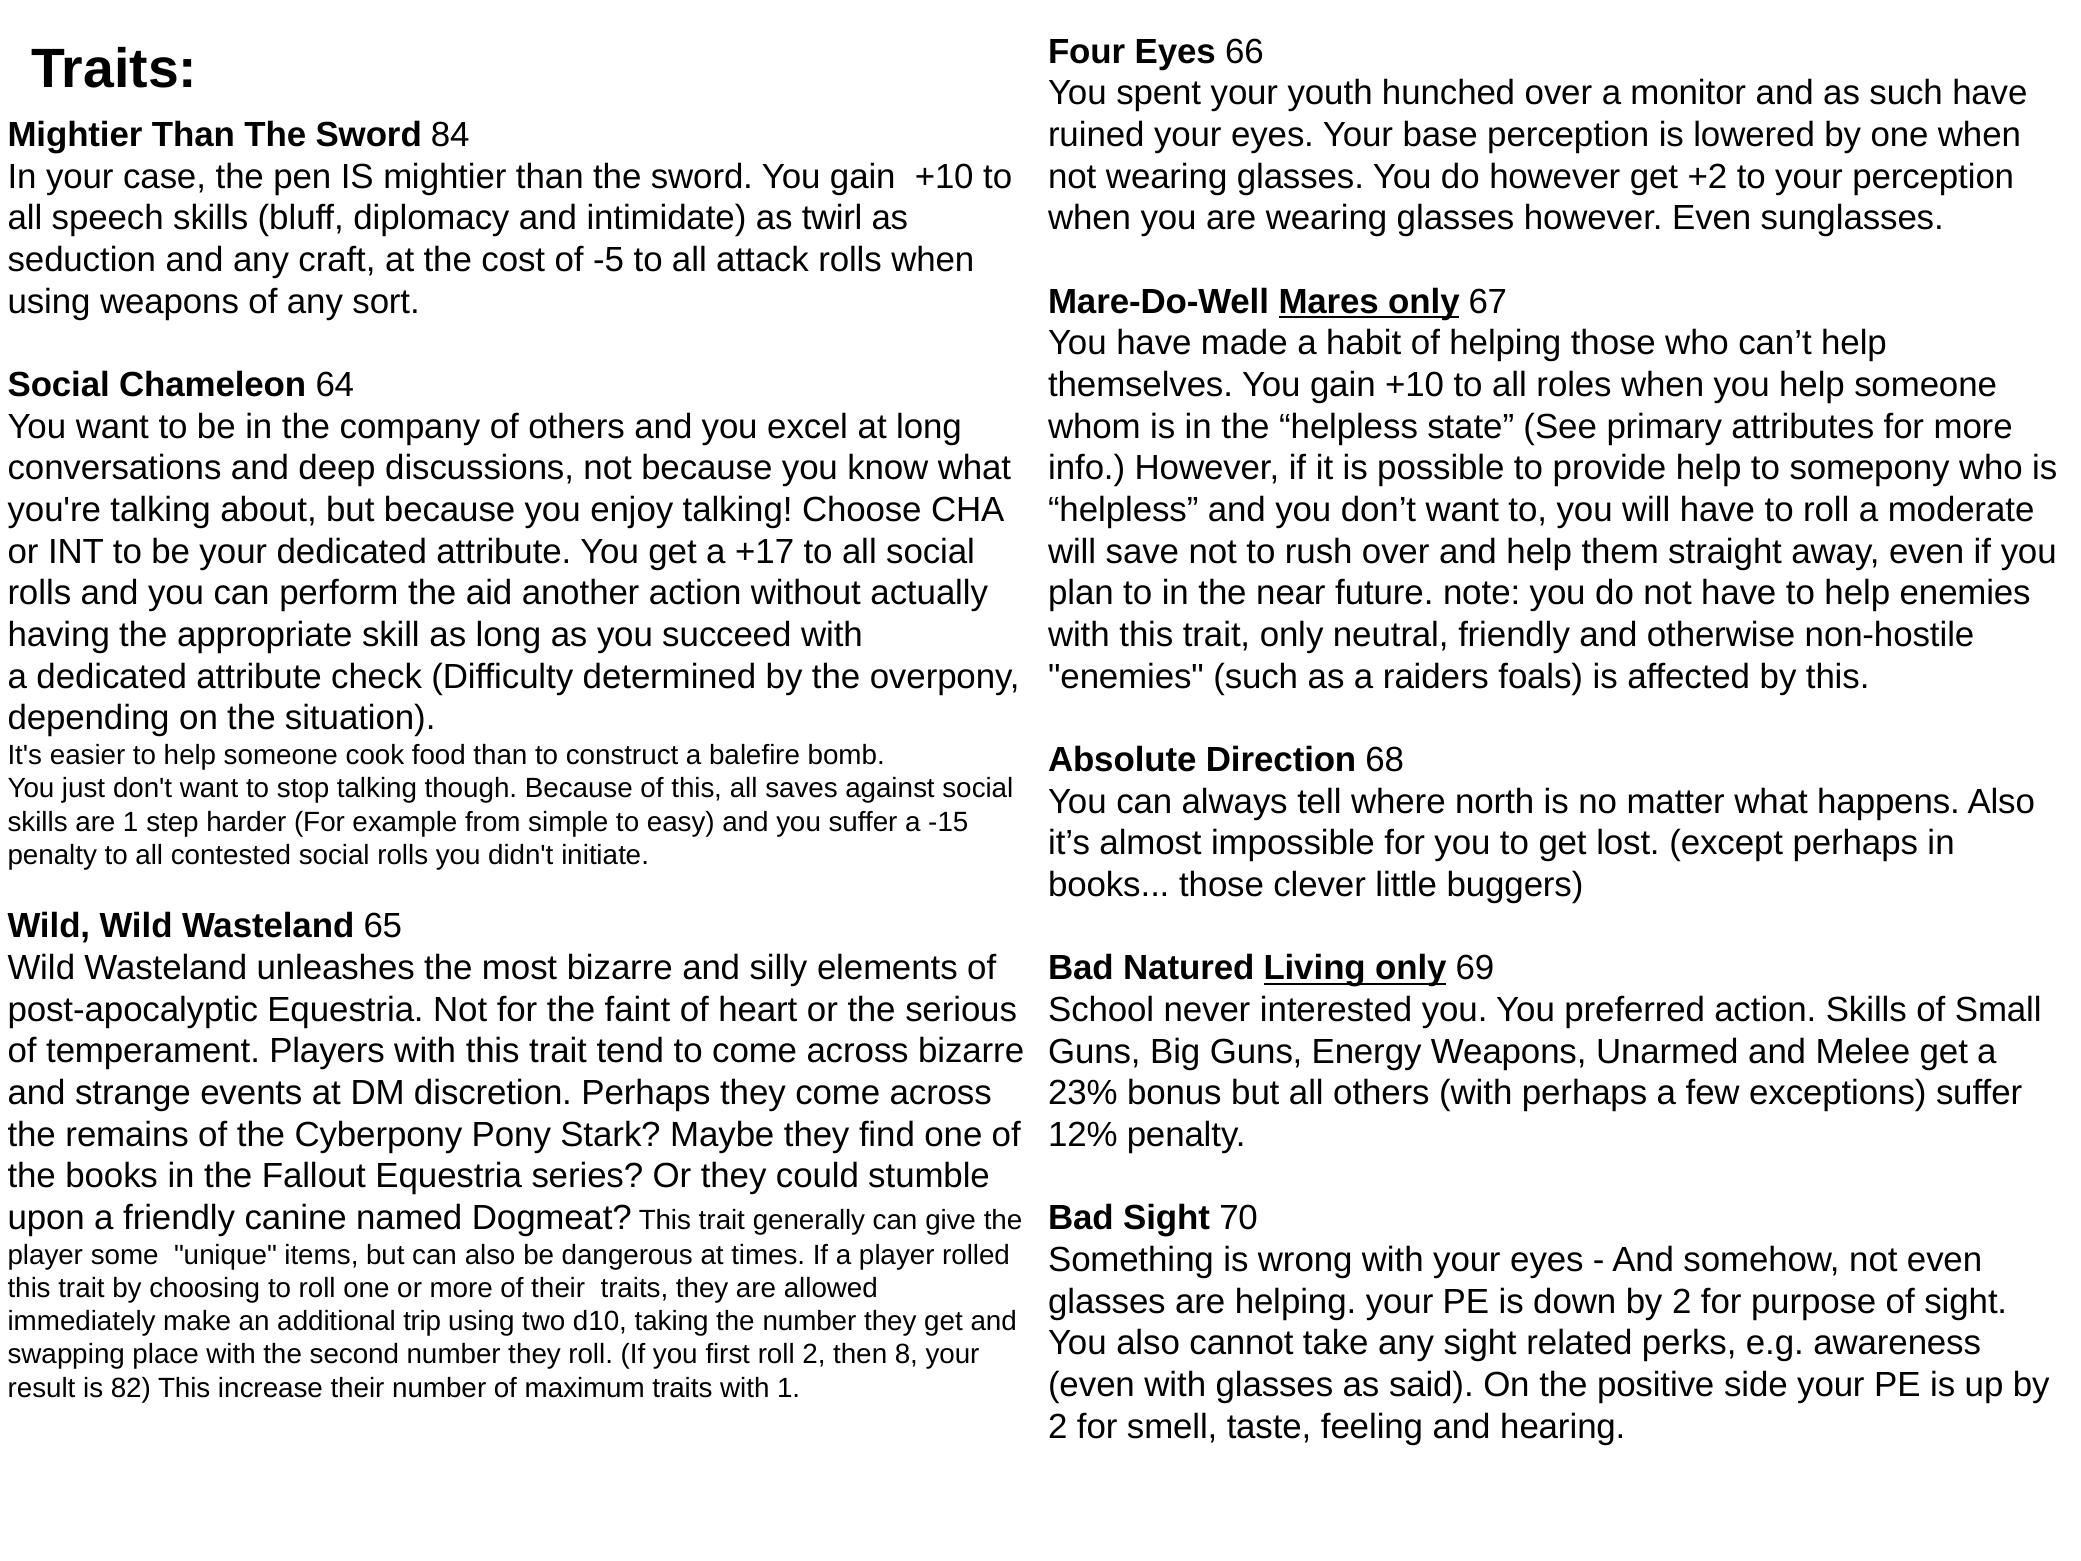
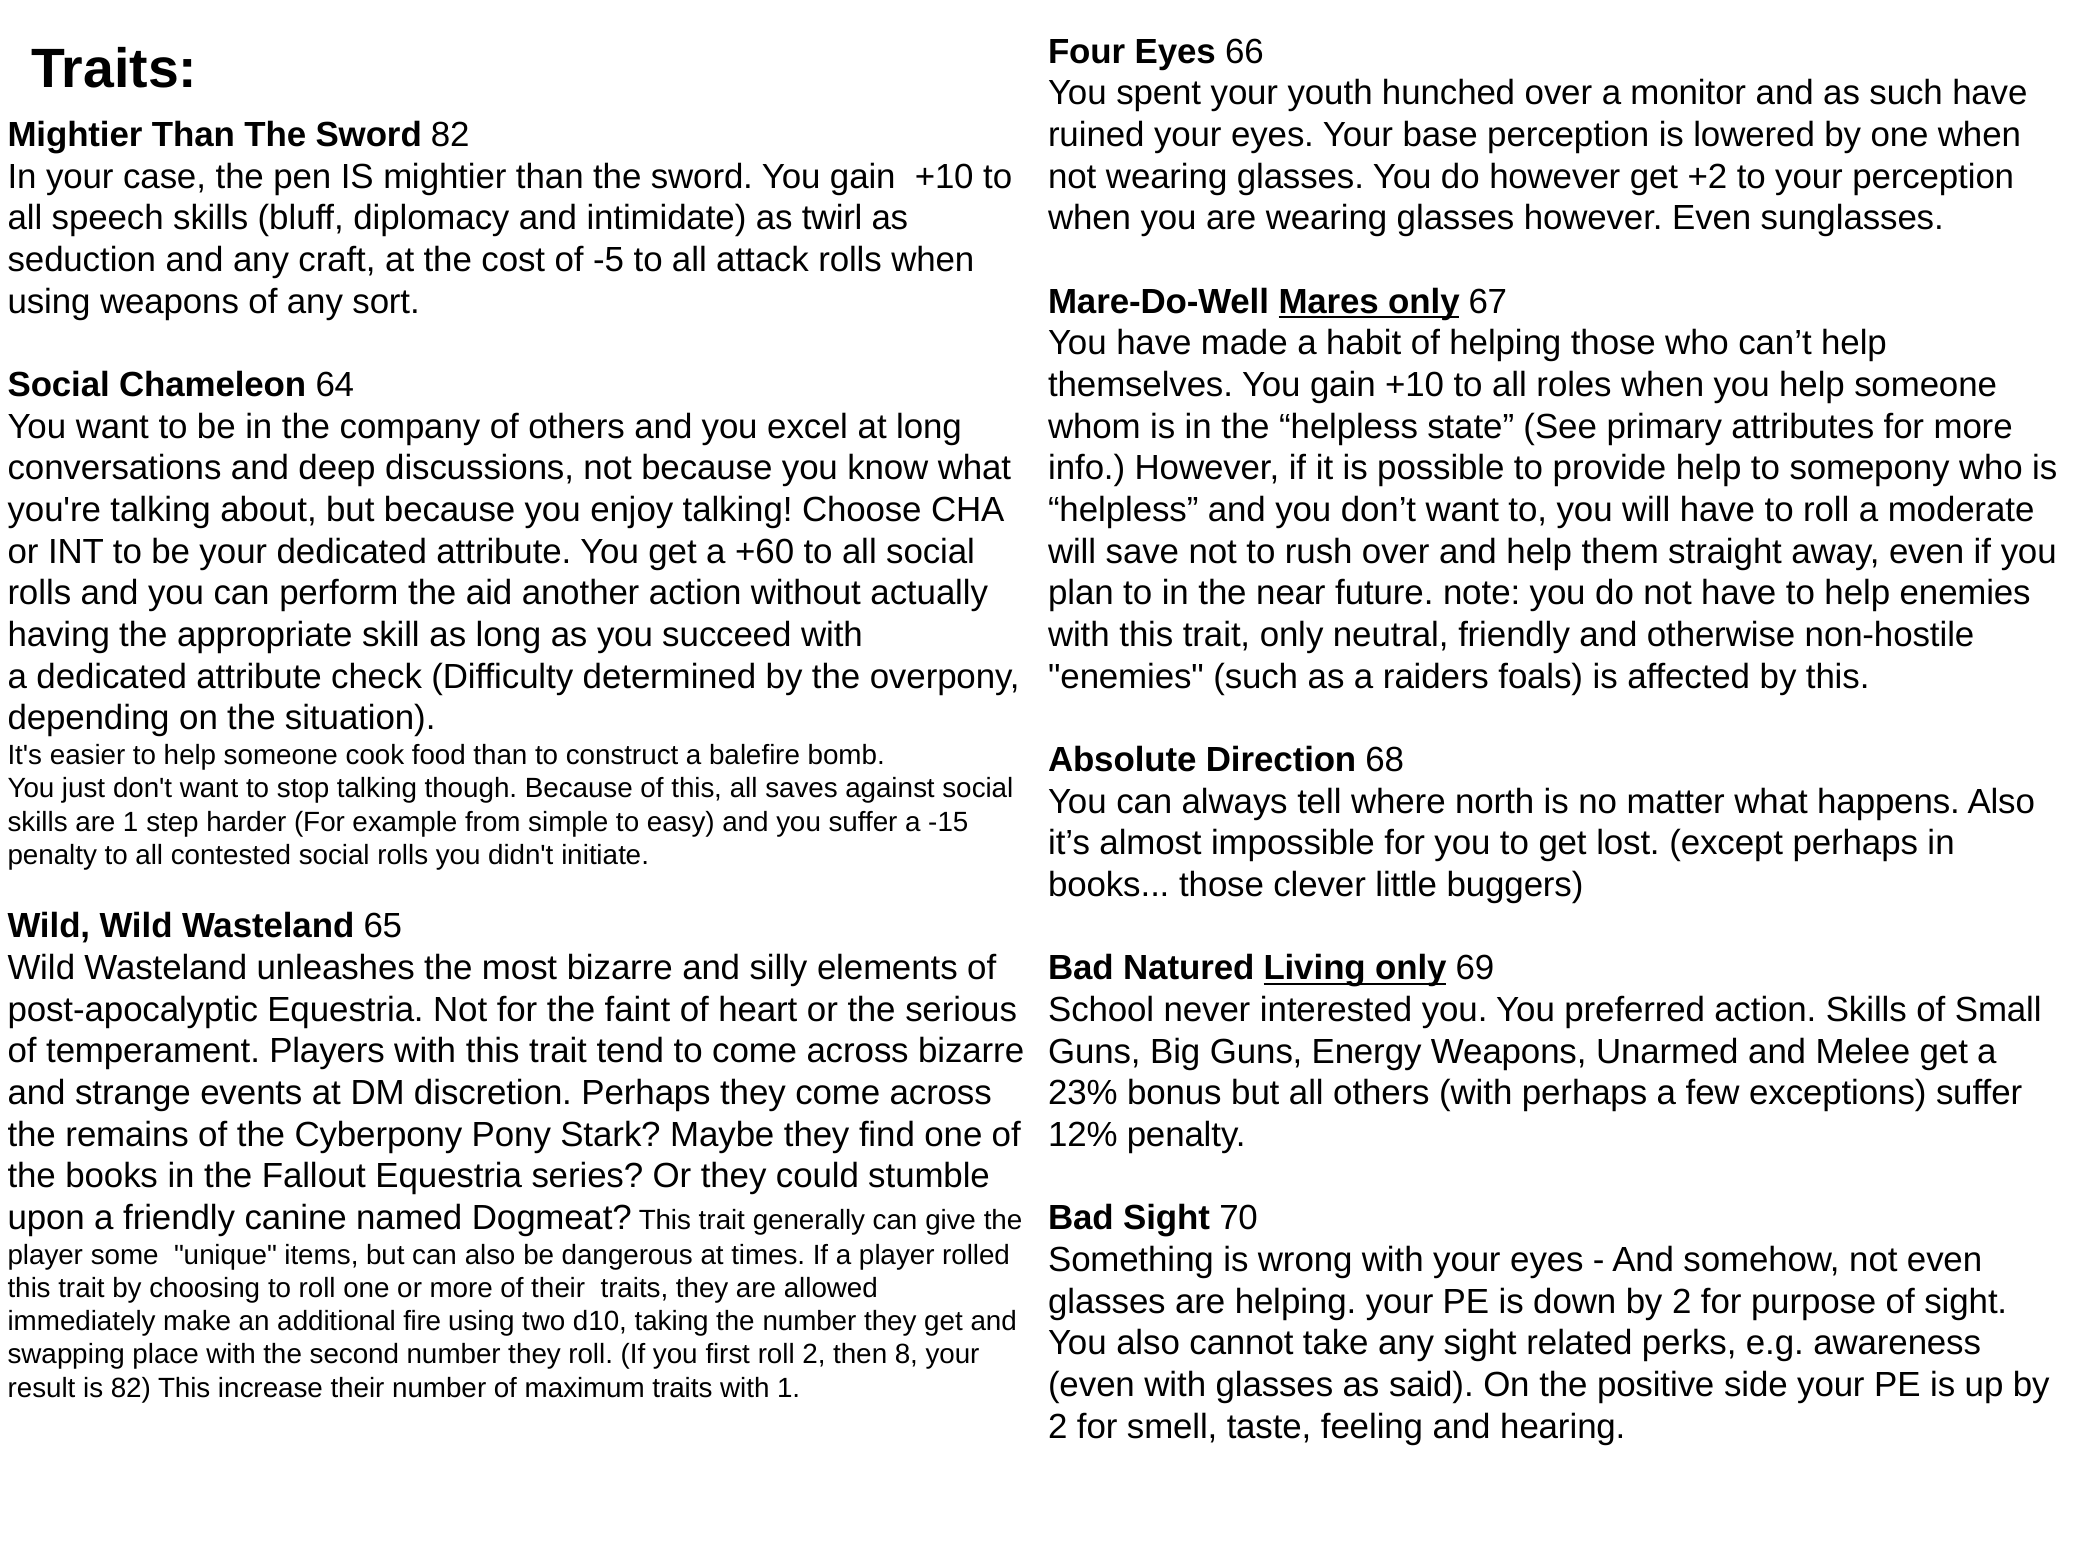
Sword 84: 84 -> 82
+17: +17 -> +60
trip: trip -> fire
